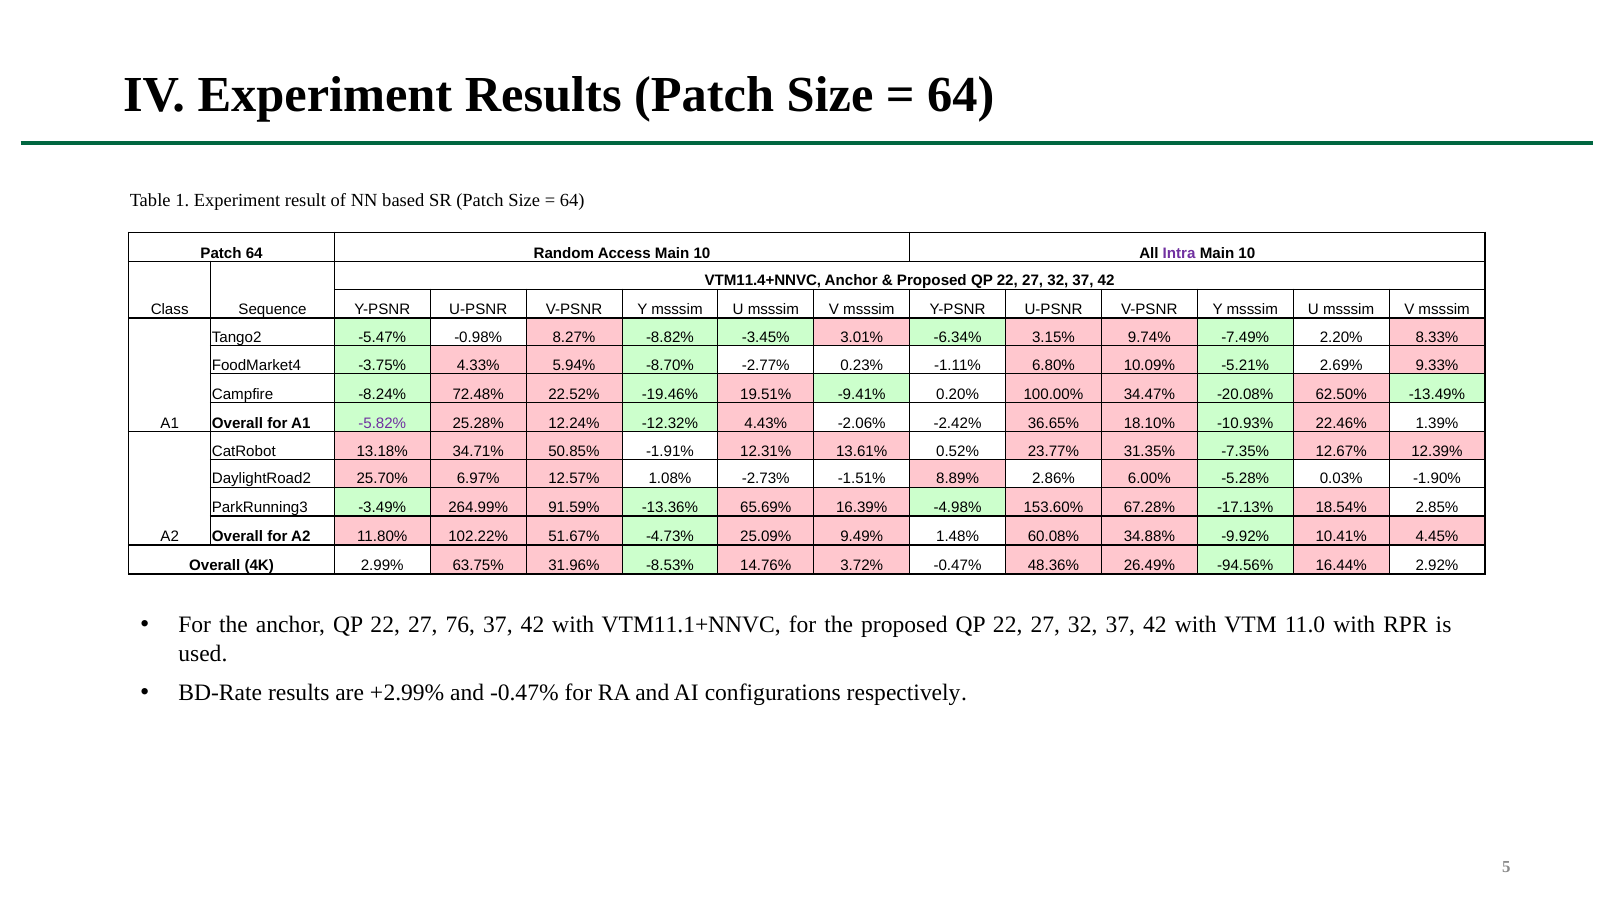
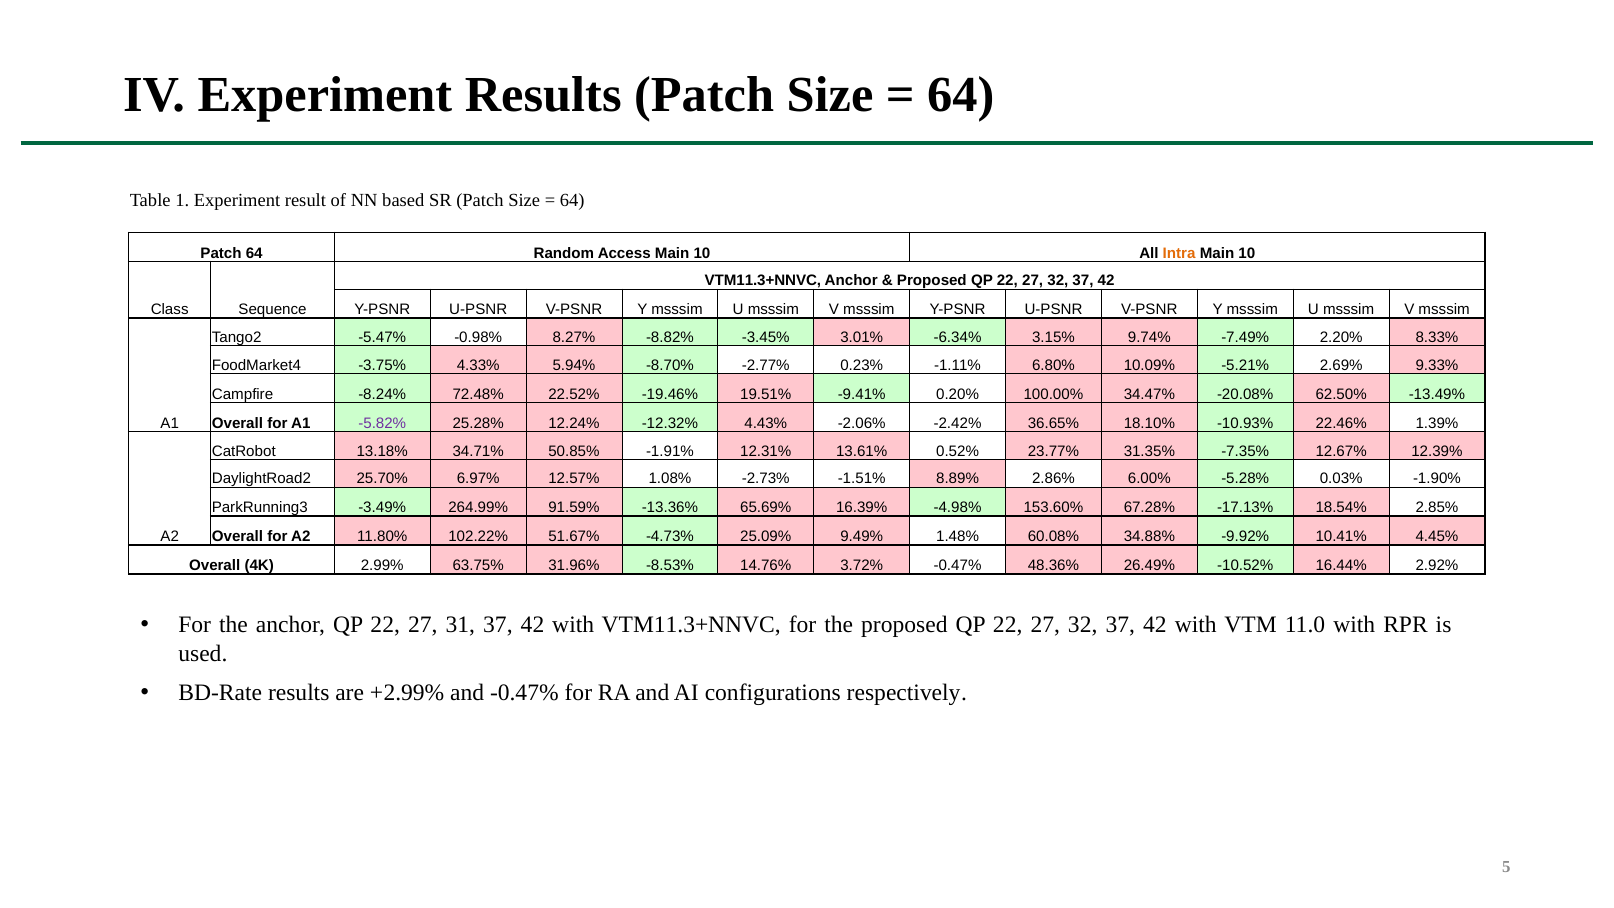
Intra colour: purple -> orange
VTM11.4+NNVC at (763, 281): VTM11.4+NNVC -> VTM11.3+NNVC
-94.56%: -94.56% -> -10.52%
76: 76 -> 31
with VTM11.1+NNVC: VTM11.1+NNVC -> VTM11.3+NNVC
